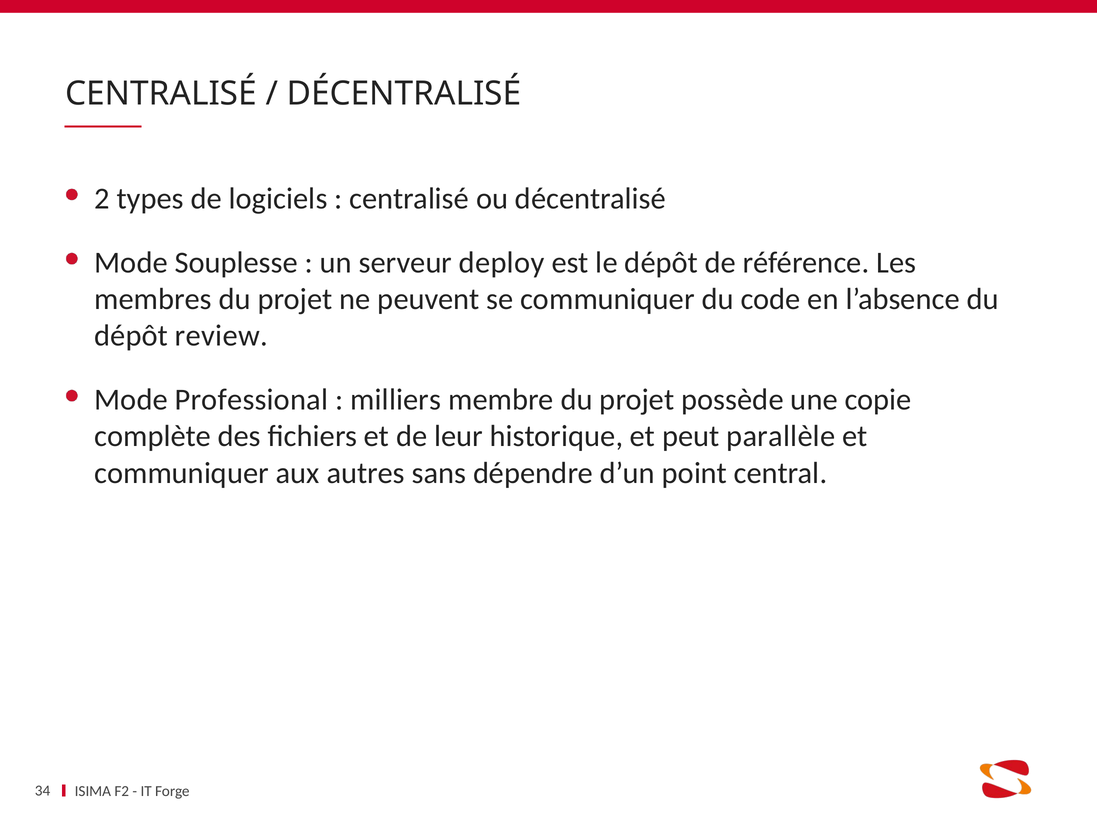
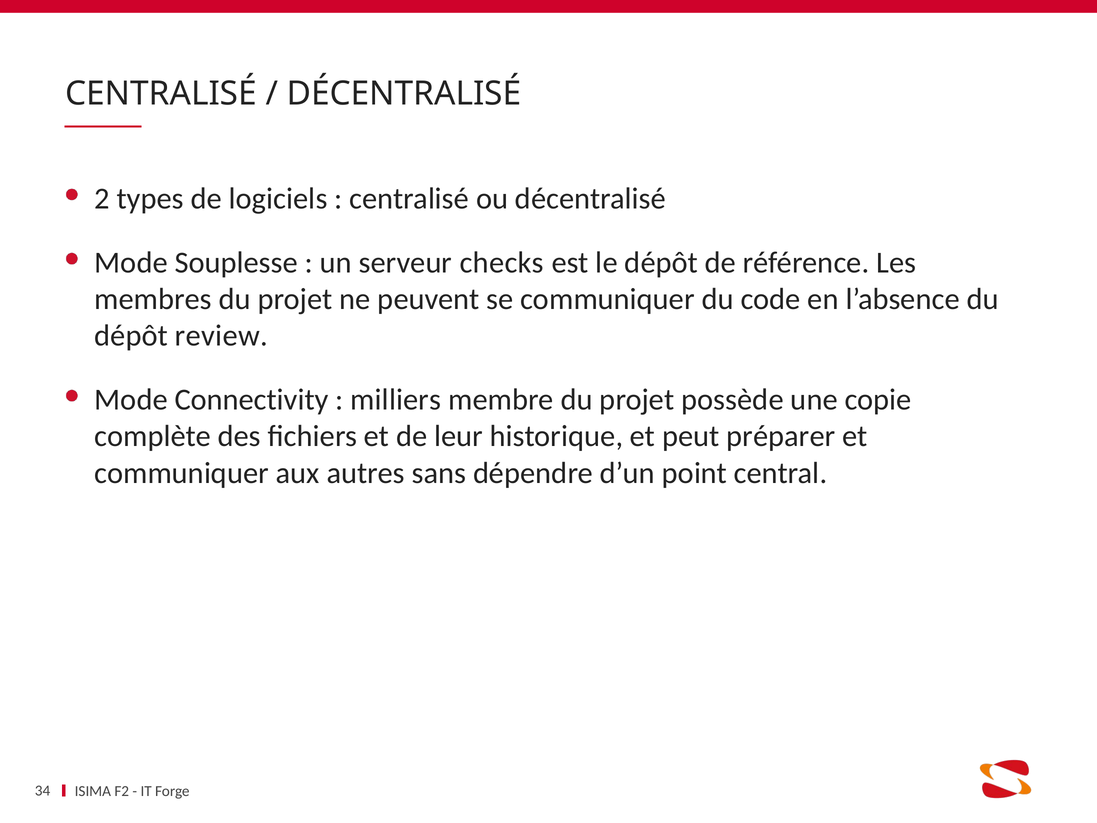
deploy: deploy -> checks
Professional: Professional -> Connectivity
parallèle: parallèle -> préparer
